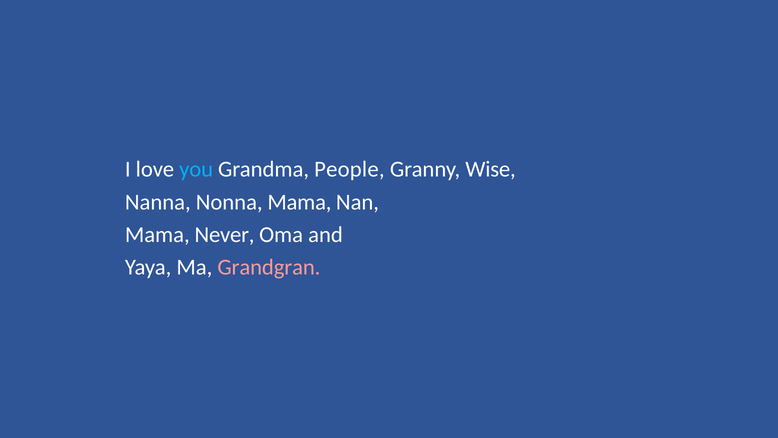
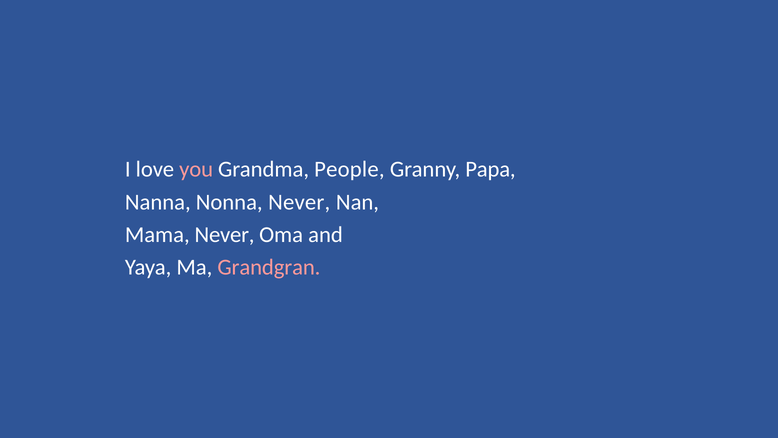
you colour: light blue -> pink
Wise: Wise -> Papa
Nonna Mama: Mama -> Never
